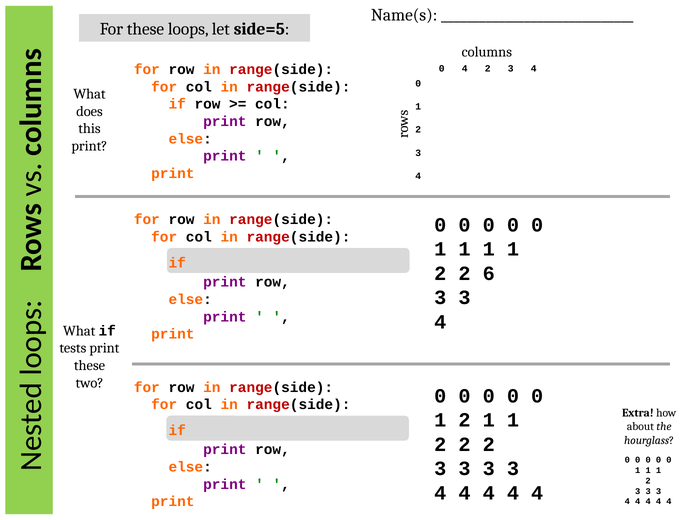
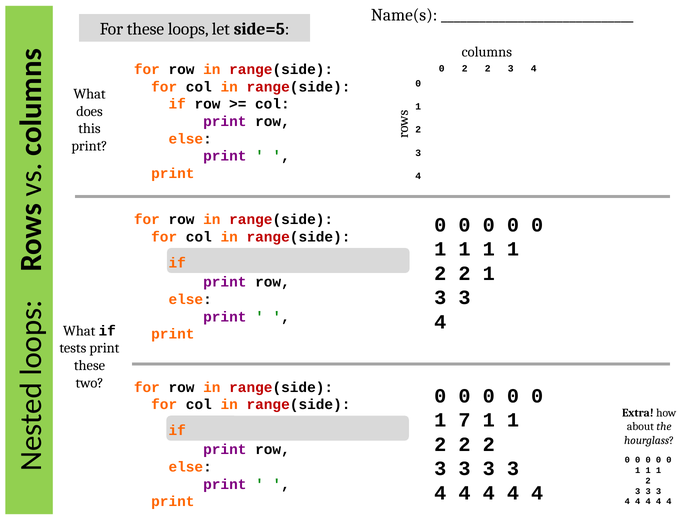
0 4: 4 -> 2
2 6: 6 -> 1
2 at (464, 420): 2 -> 7
